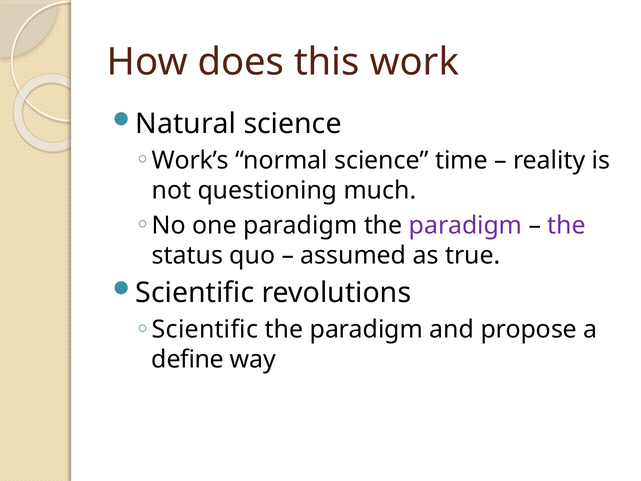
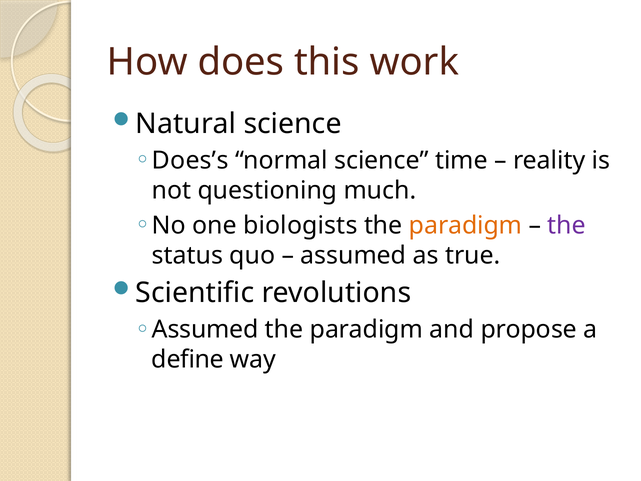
Work’s: Work’s -> Does’s
one paradigm: paradigm -> biologists
paradigm at (466, 225) colour: purple -> orange
Scientific at (205, 330): Scientific -> Assumed
